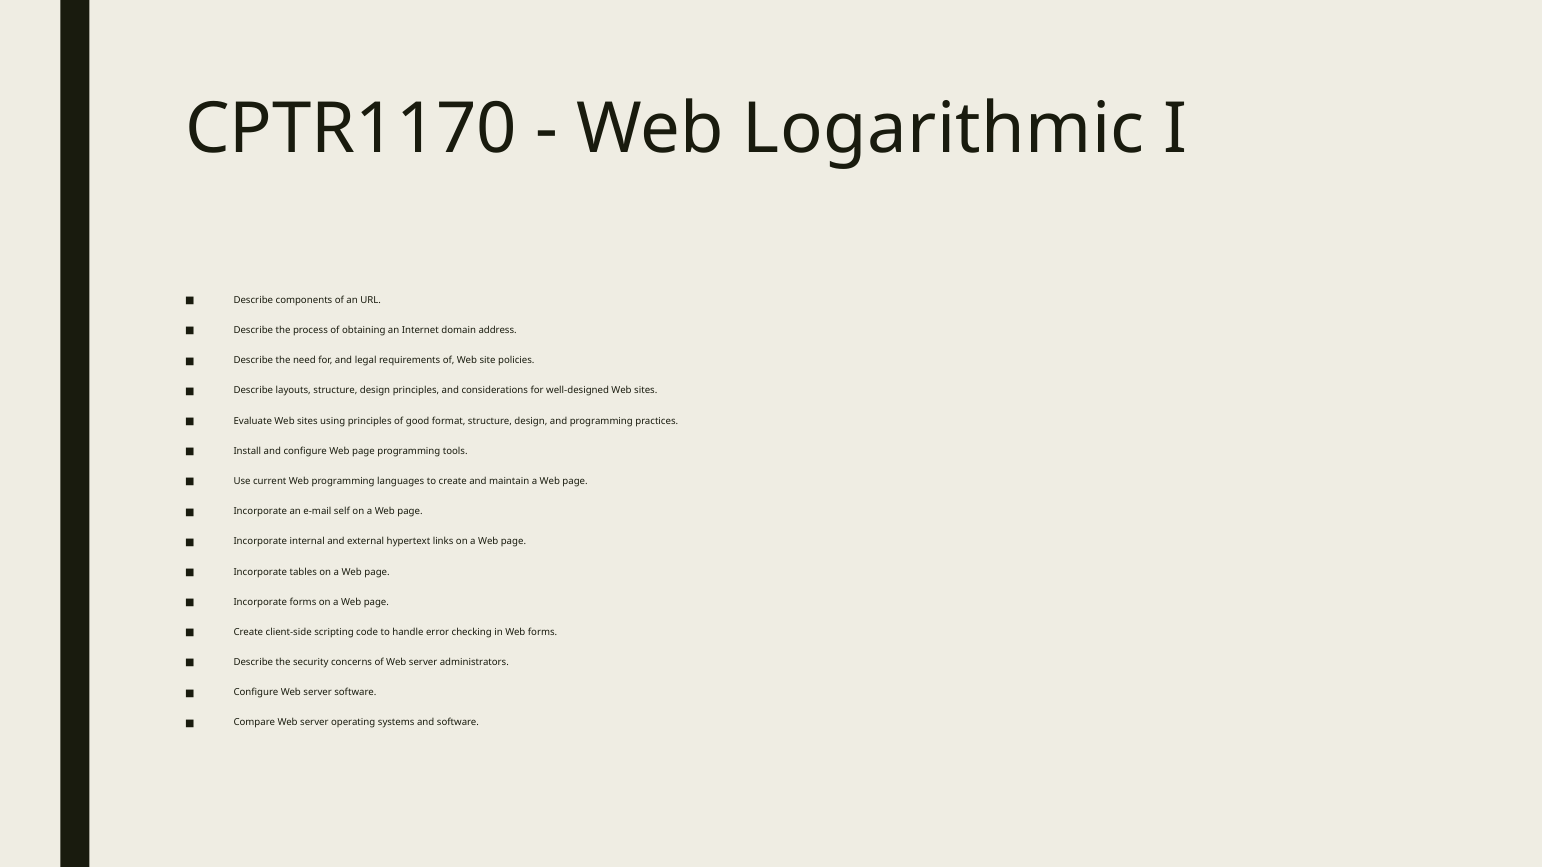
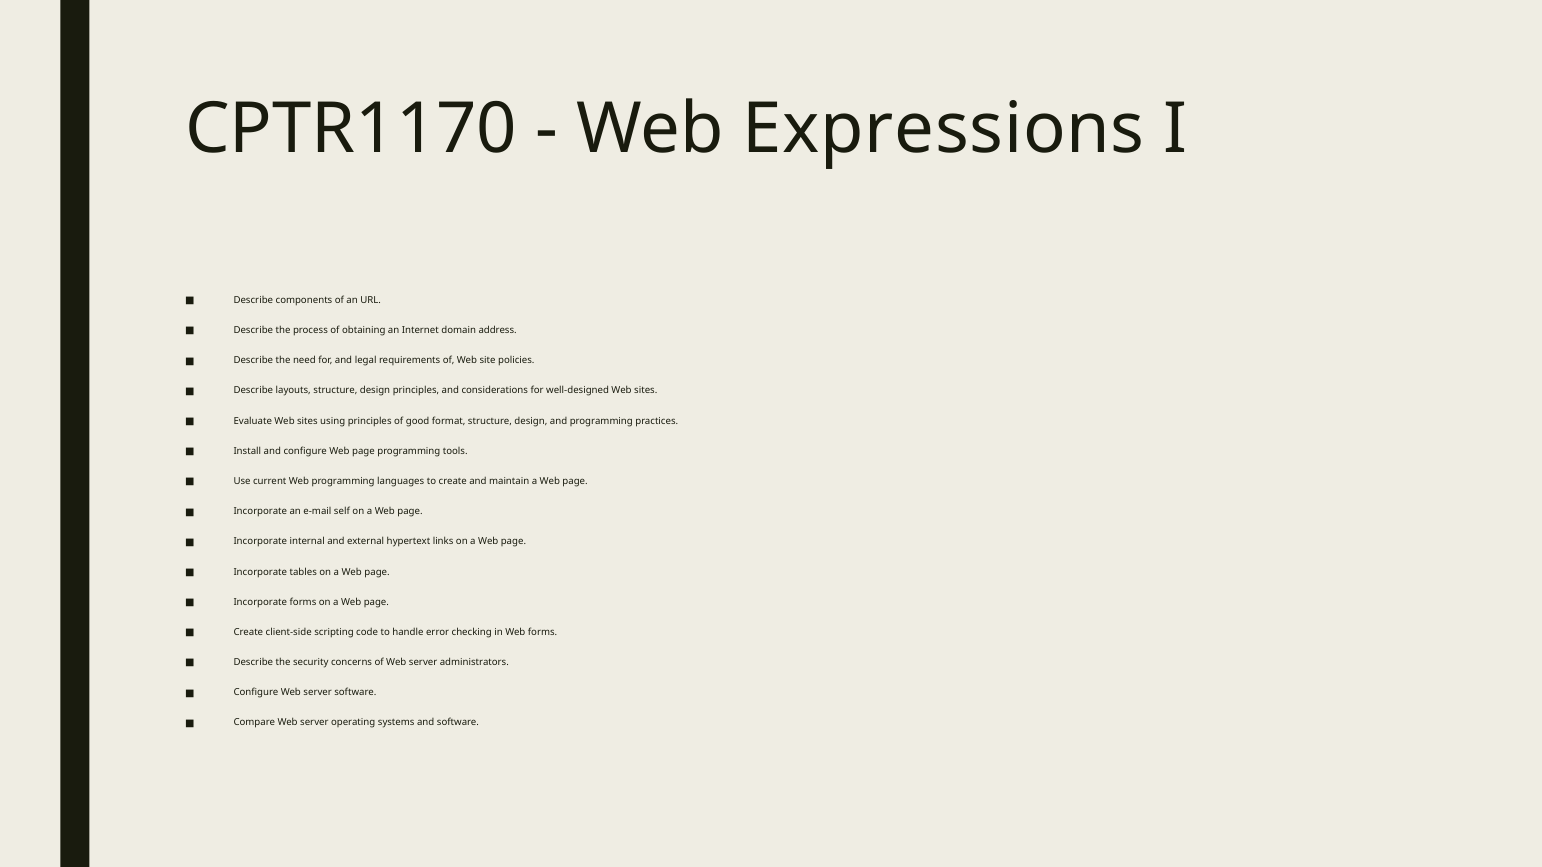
Logarithmic: Logarithmic -> Expressions
